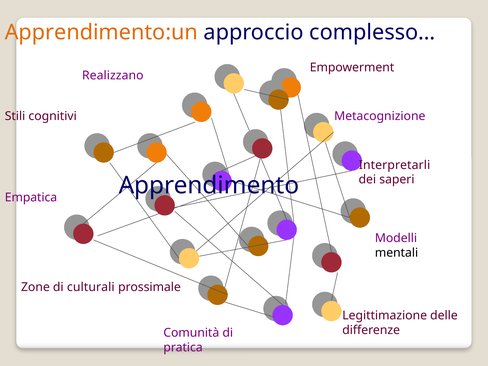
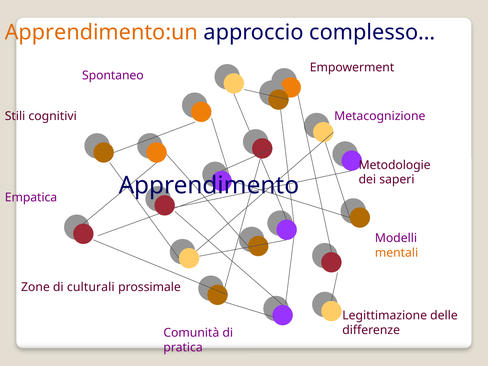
Realizzano: Realizzano -> Spontaneo
Interpretarli: Interpretarli -> Metodologie
mentali colour: black -> orange
